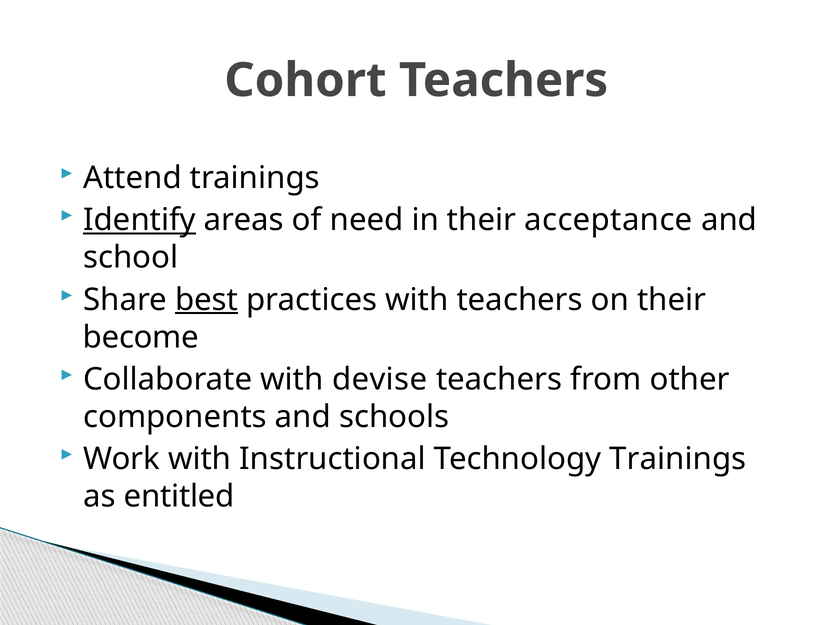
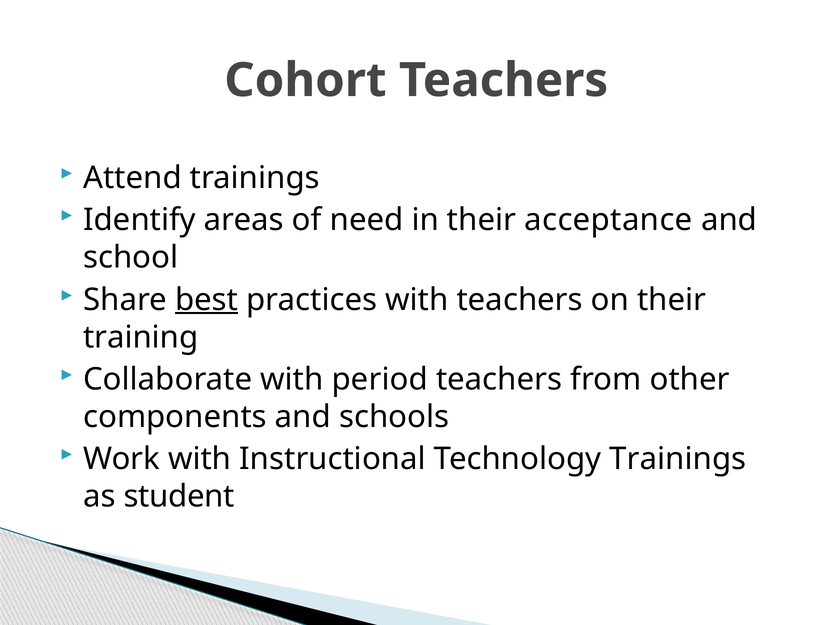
Identify underline: present -> none
become: become -> training
devise: devise -> period
entitled: entitled -> student
